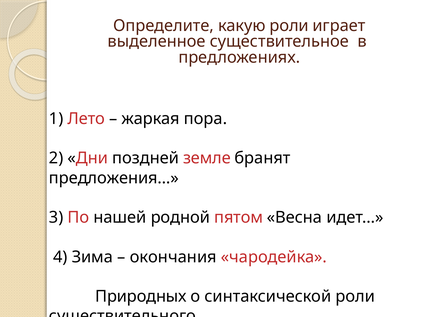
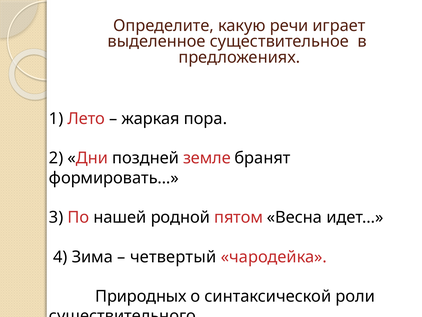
какую роли: роли -> речи
предложения…: предложения… -> формировать…
окончания: окончания -> четвертый
